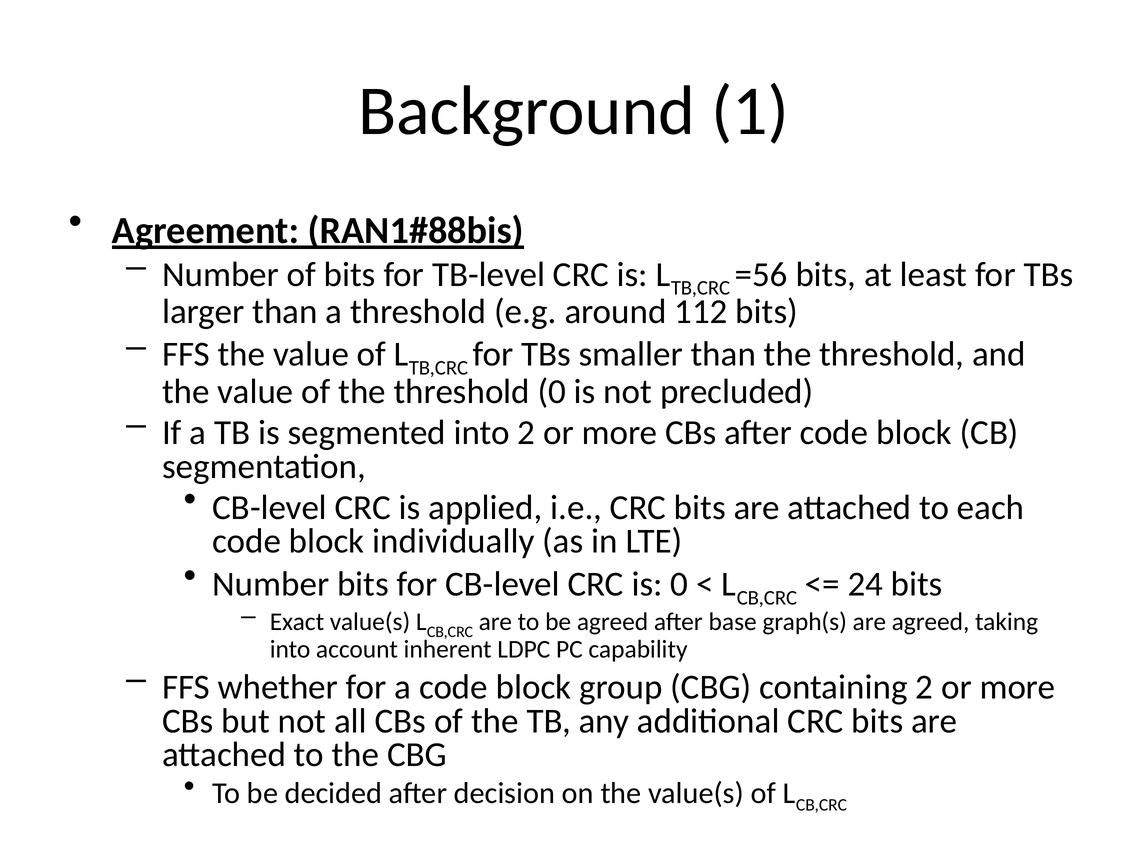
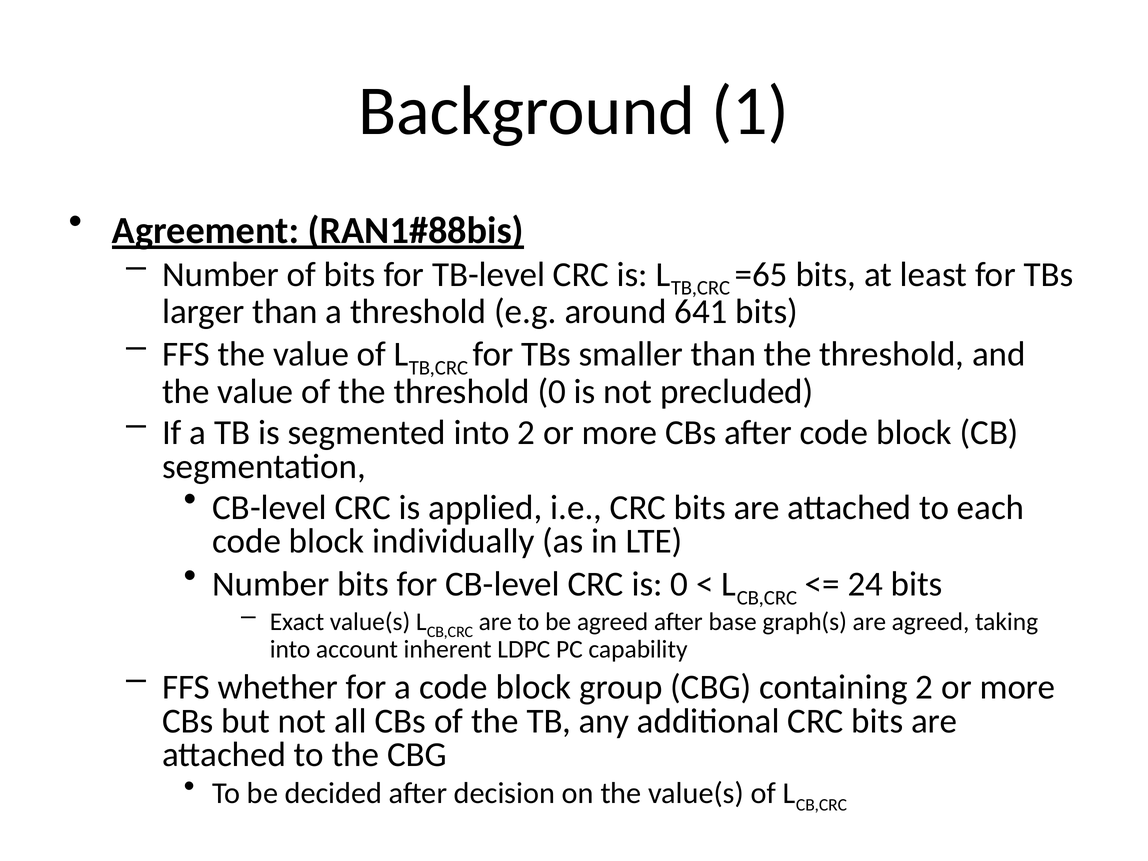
=56: =56 -> =65
112: 112 -> 641
